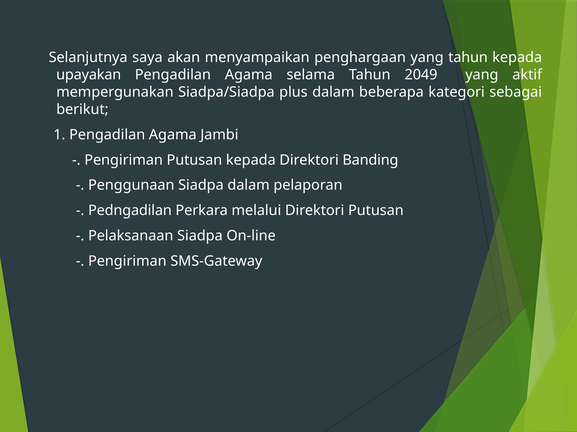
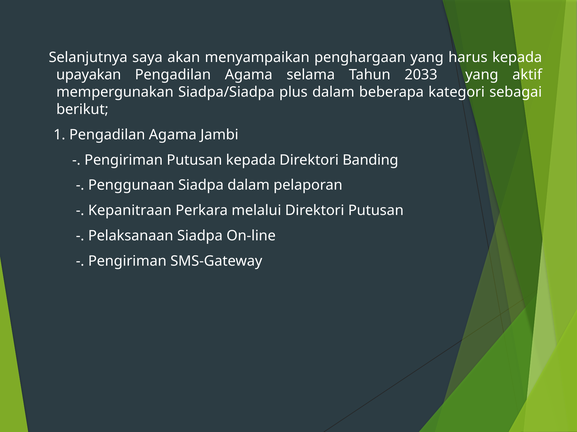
yang tahun: tahun -> harus
2049: 2049 -> 2033
Pedngadilan: Pedngadilan -> Kepanitraan
